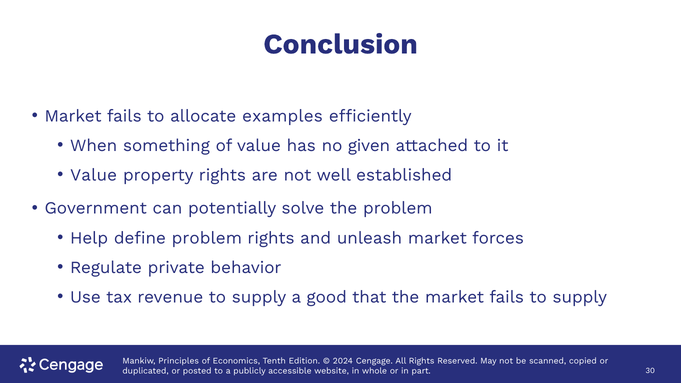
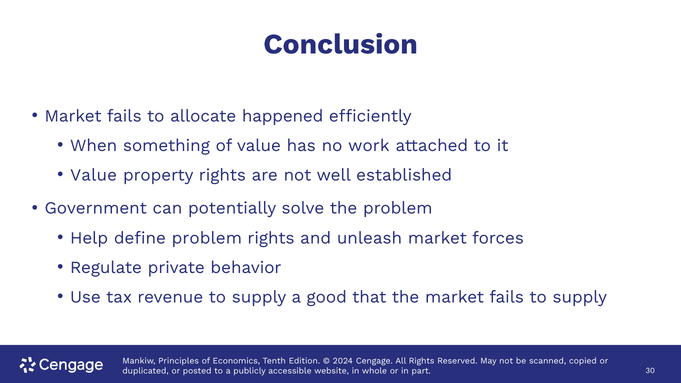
examples: examples -> happened
given: given -> work
